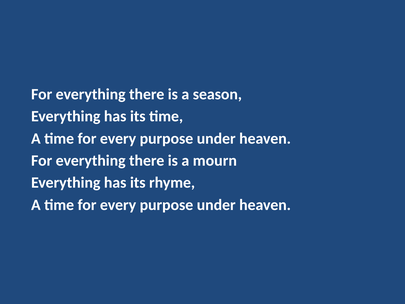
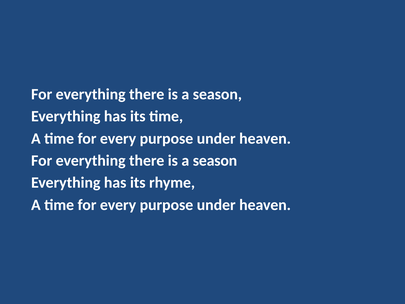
mourn at (215, 161): mourn -> season
